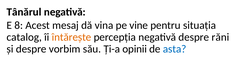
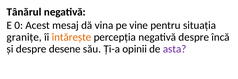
8: 8 -> 0
catalog: catalog -> granițe
răni: răni -> încă
vorbim: vorbim -> desene
asta colour: blue -> purple
